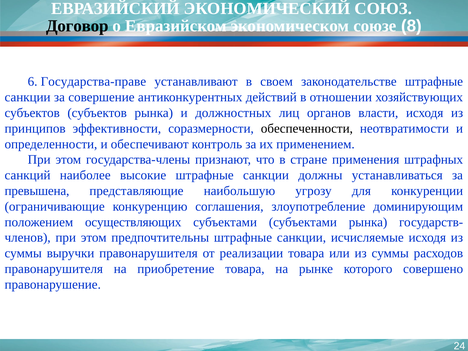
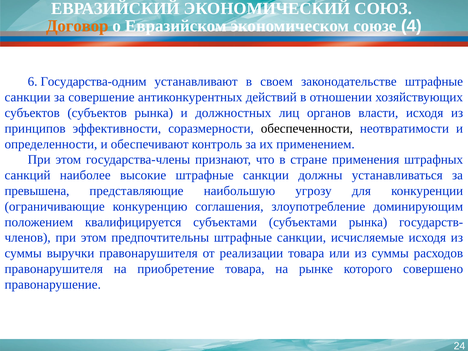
Договор colour: black -> orange
8: 8 -> 4
Государства-праве: Государства-праве -> Государства-одним
осуществляющих: осуществляющих -> квалифицируется
